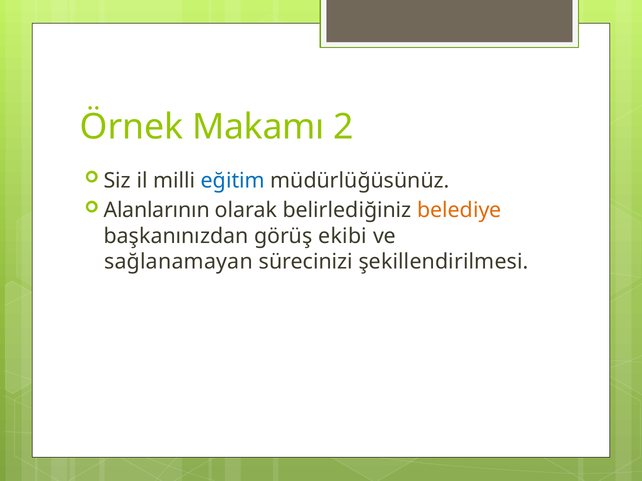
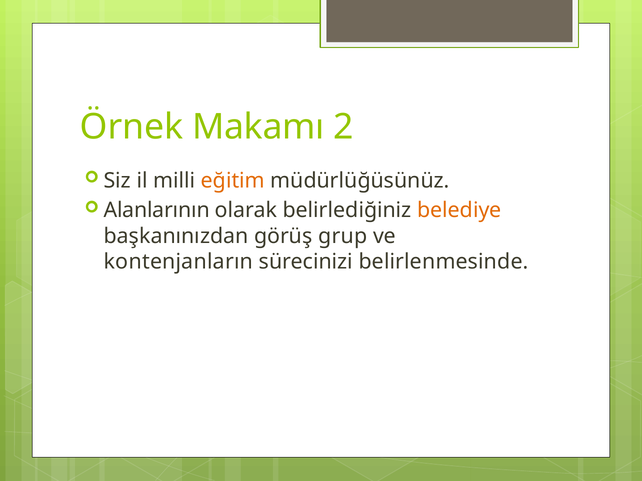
eğitim colour: blue -> orange
ekibi: ekibi -> grup
sağlanamayan: sağlanamayan -> kontenjanların
şekillendirilmesi: şekillendirilmesi -> belirlenmesinde
